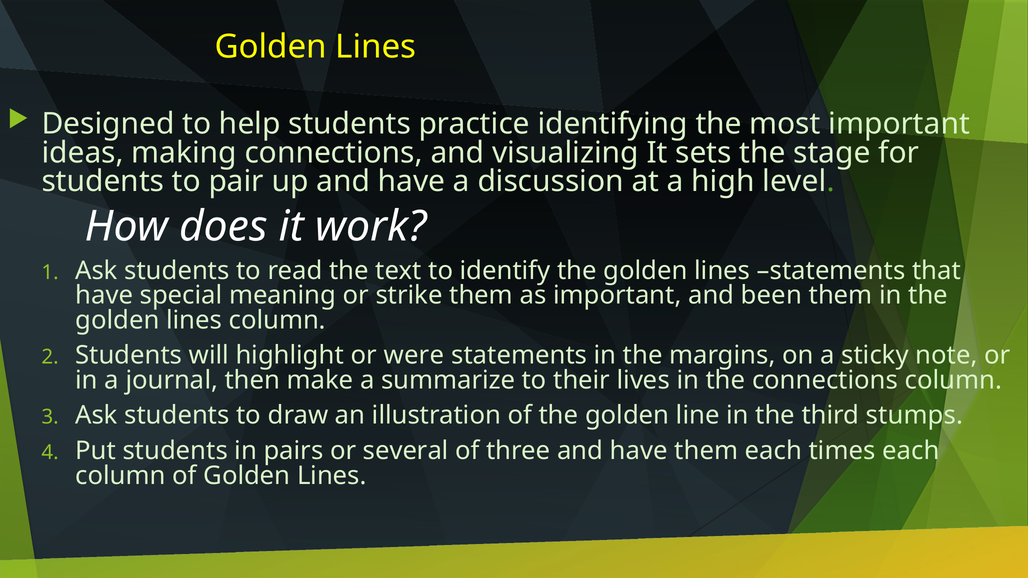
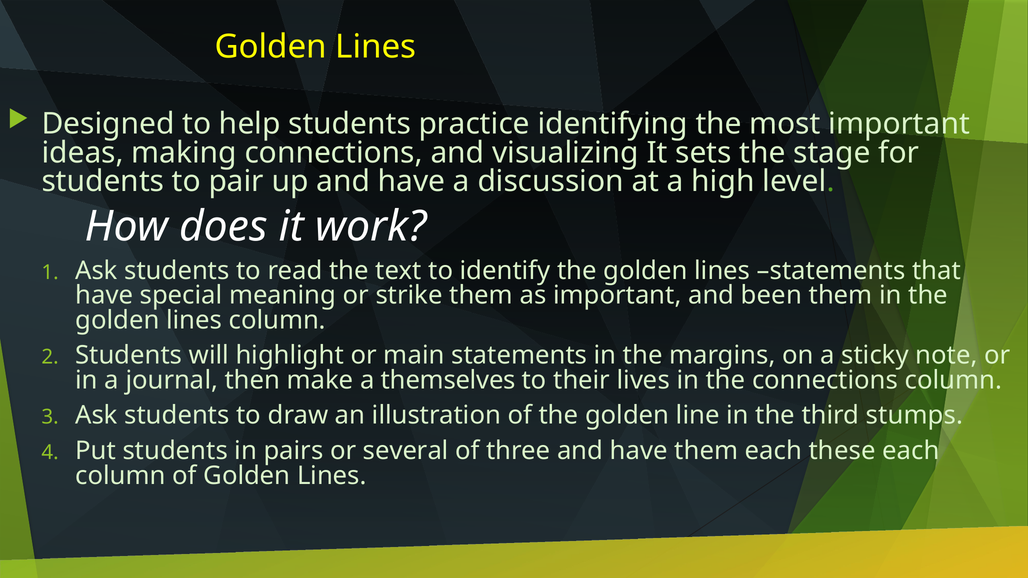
were: were -> main
summarize: summarize -> themselves
times: times -> these
